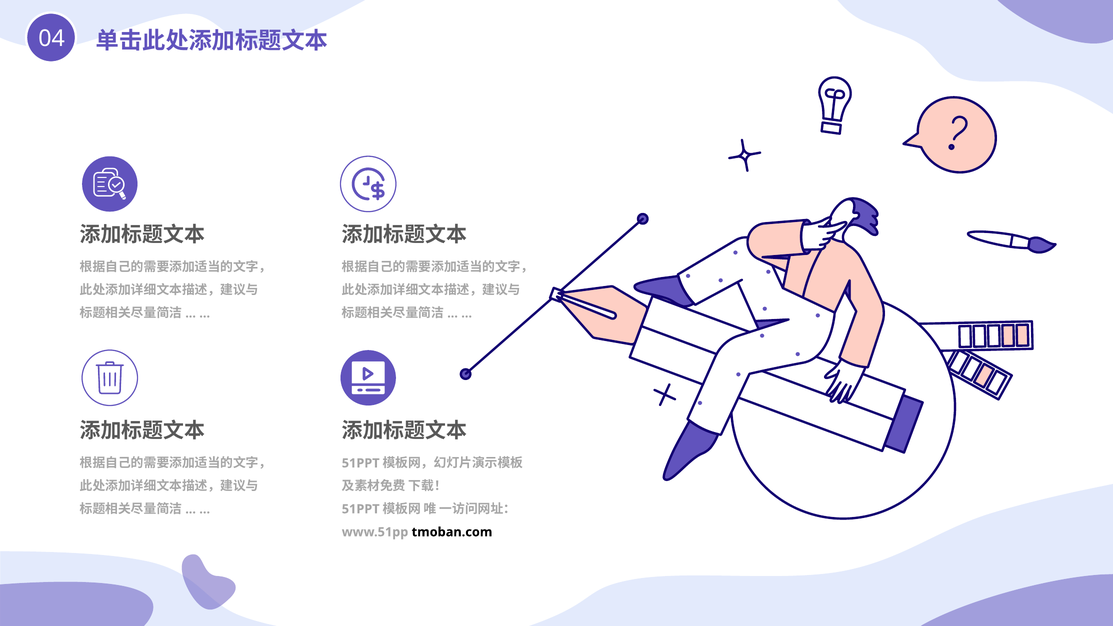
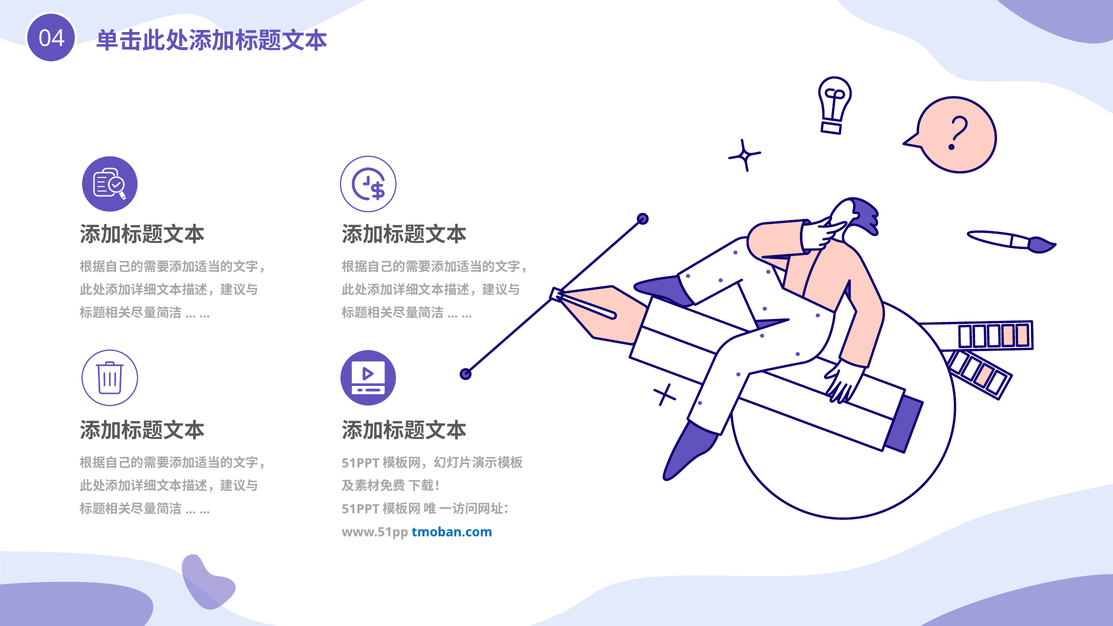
tmoban.com colour: black -> blue
